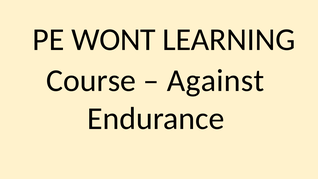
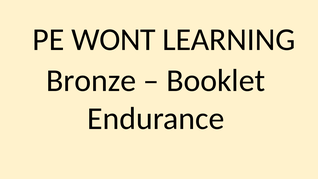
Course: Course -> Bronze
Against: Against -> Booklet
